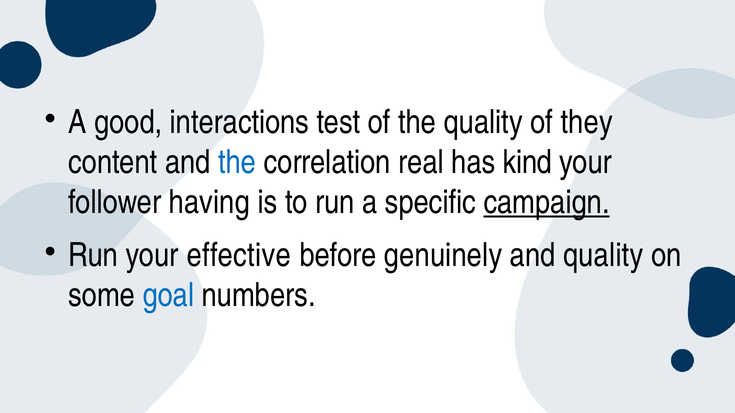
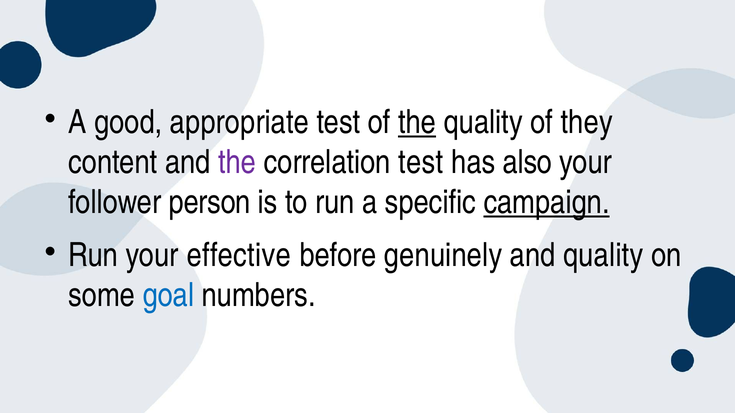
interactions: interactions -> appropriate
the at (417, 123) underline: none -> present
the at (237, 163) colour: blue -> purple
correlation real: real -> test
kind: kind -> also
having: having -> person
